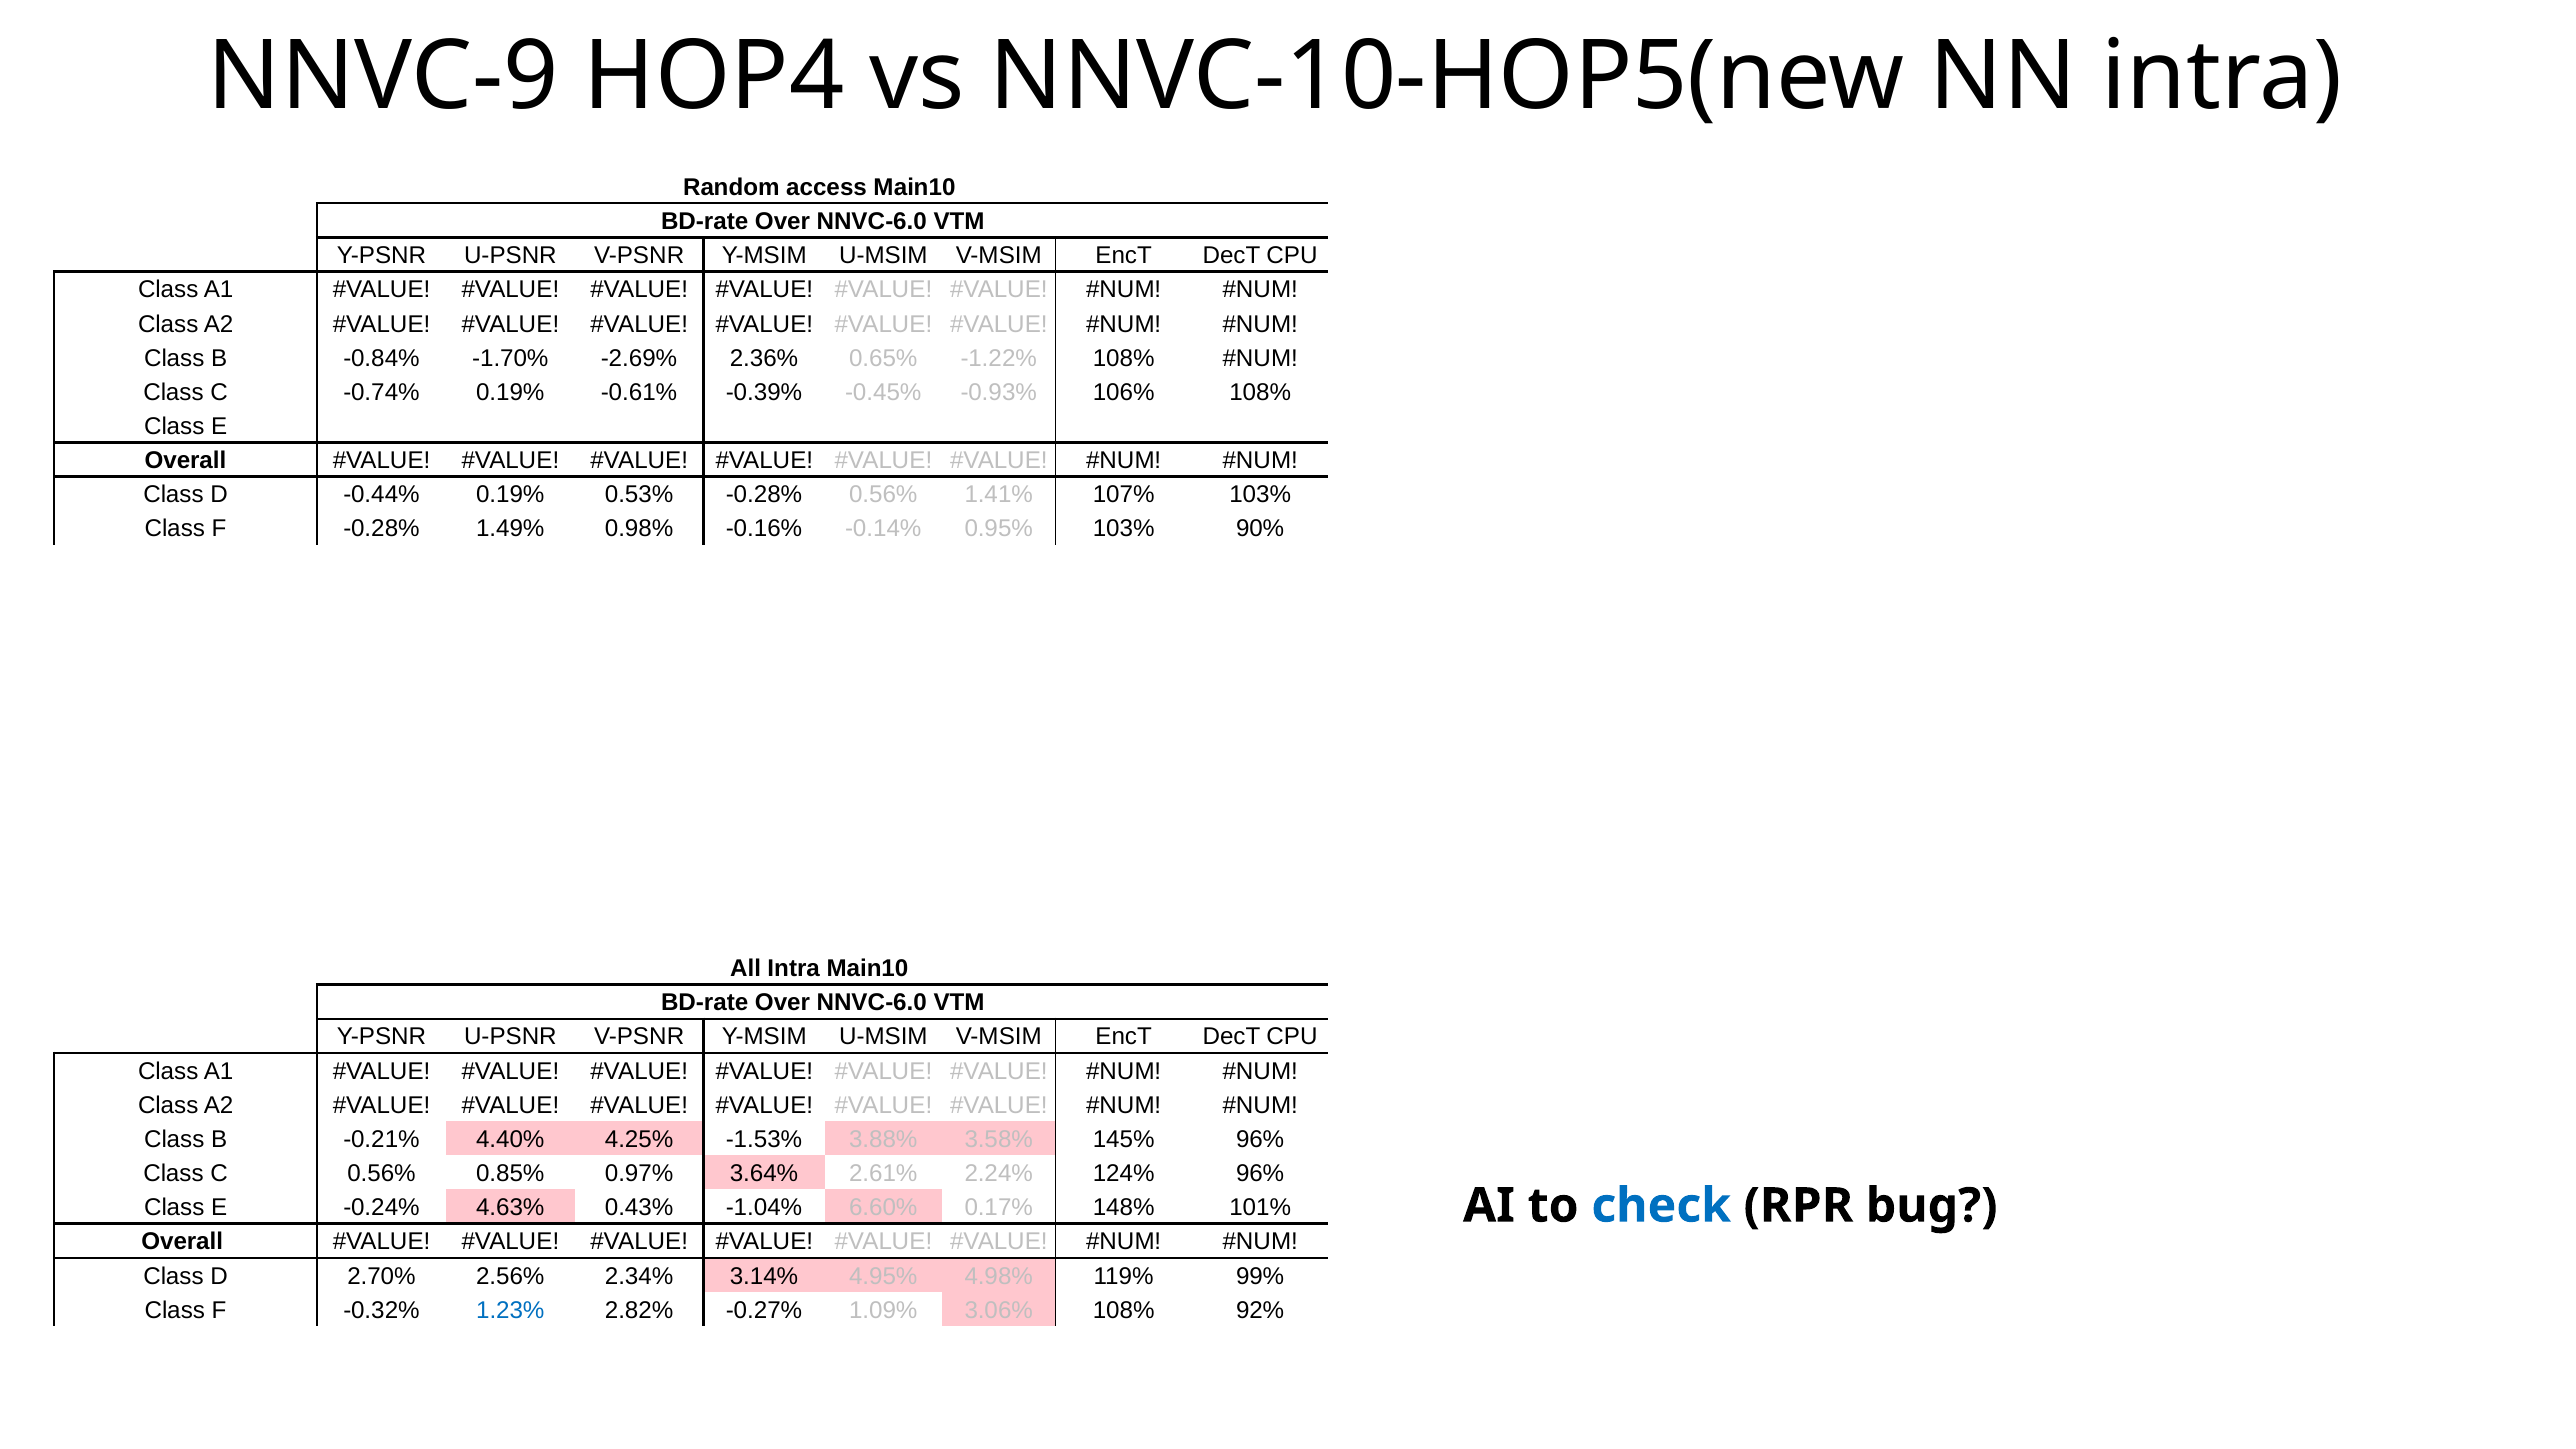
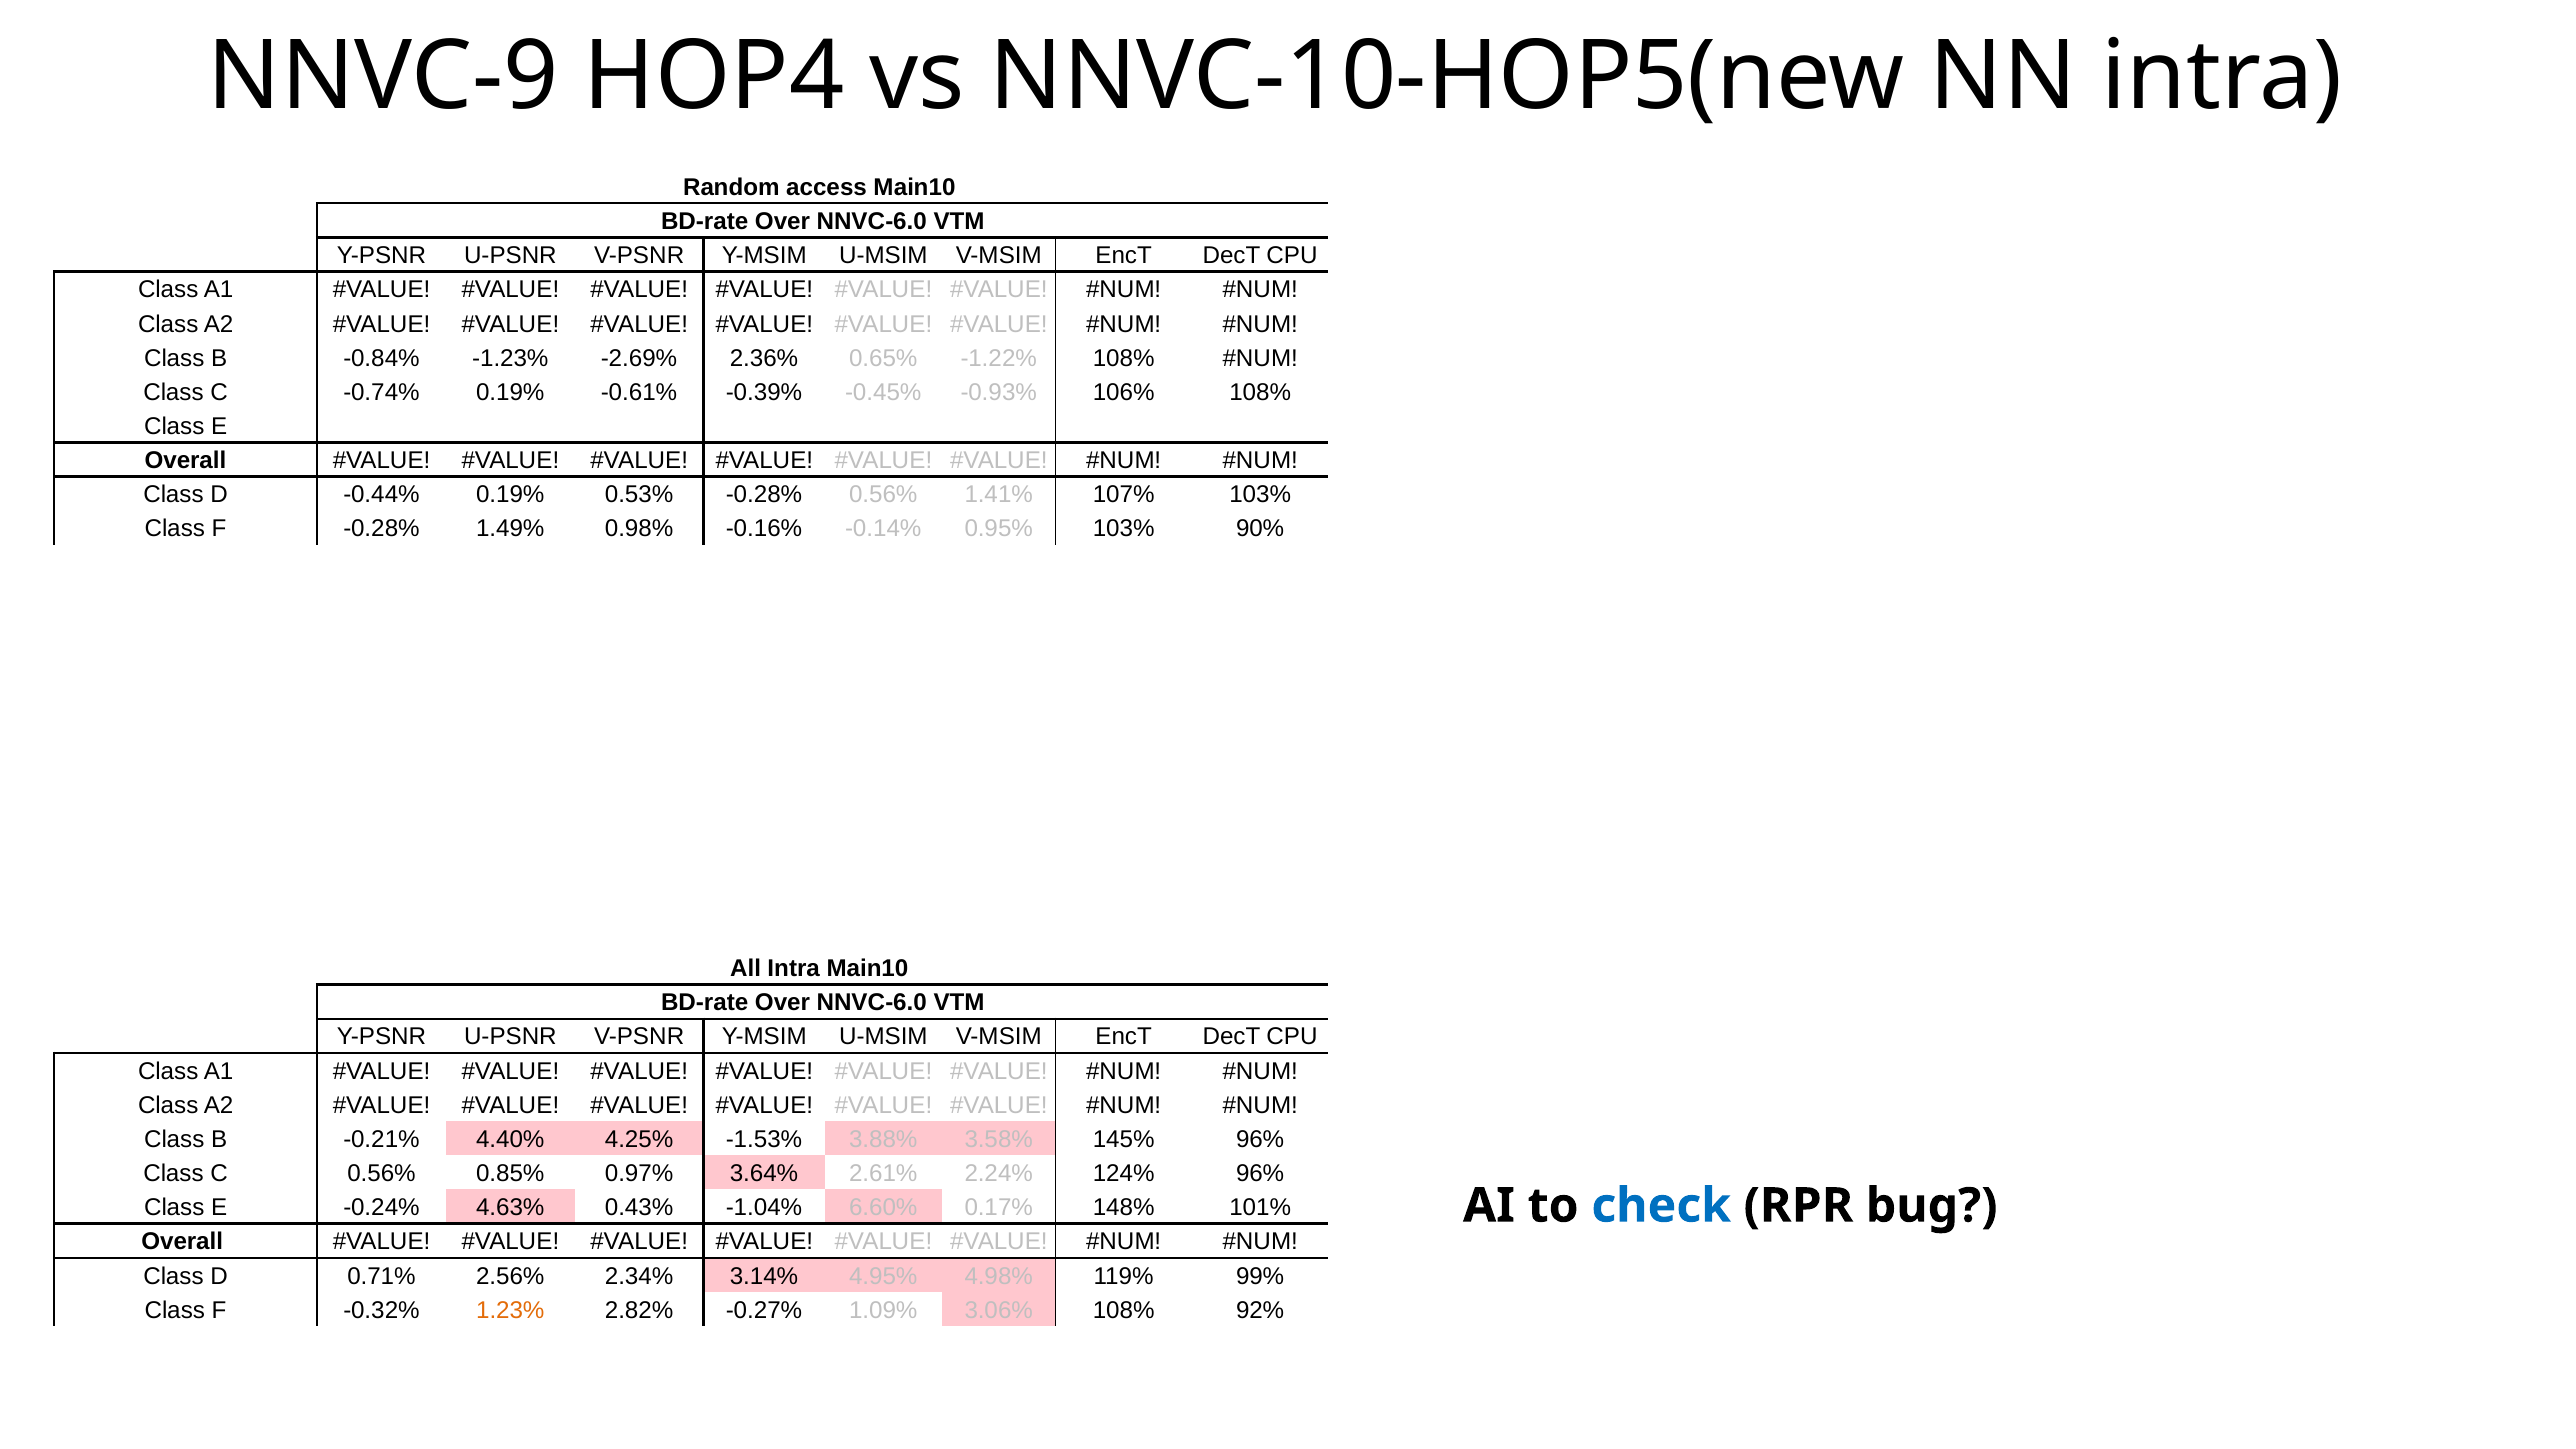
-1.70%: -1.70% -> -1.23%
2.70%: 2.70% -> 0.71%
1.23% colour: blue -> orange
